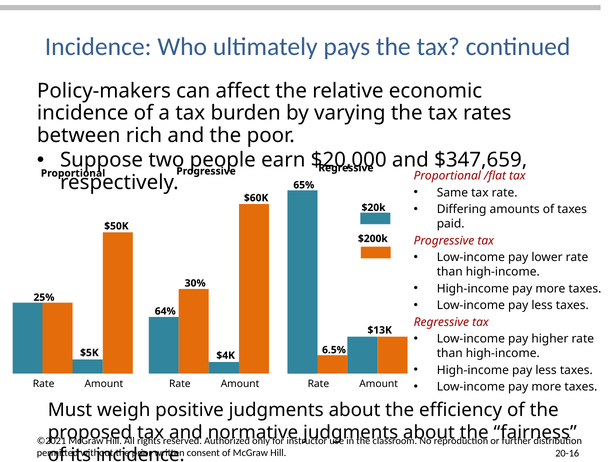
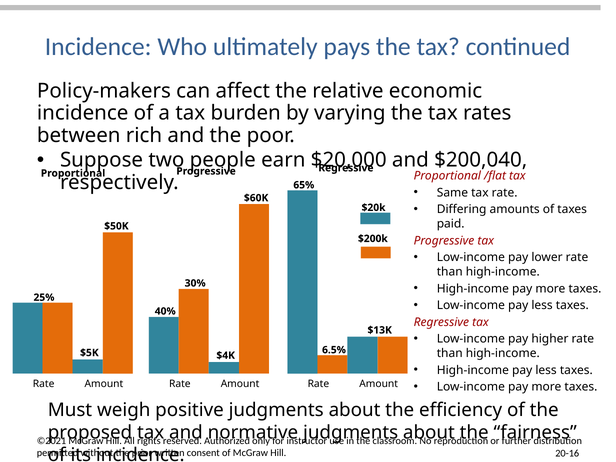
$347,659: $347,659 -> $200,040
64%: 64% -> 40%
